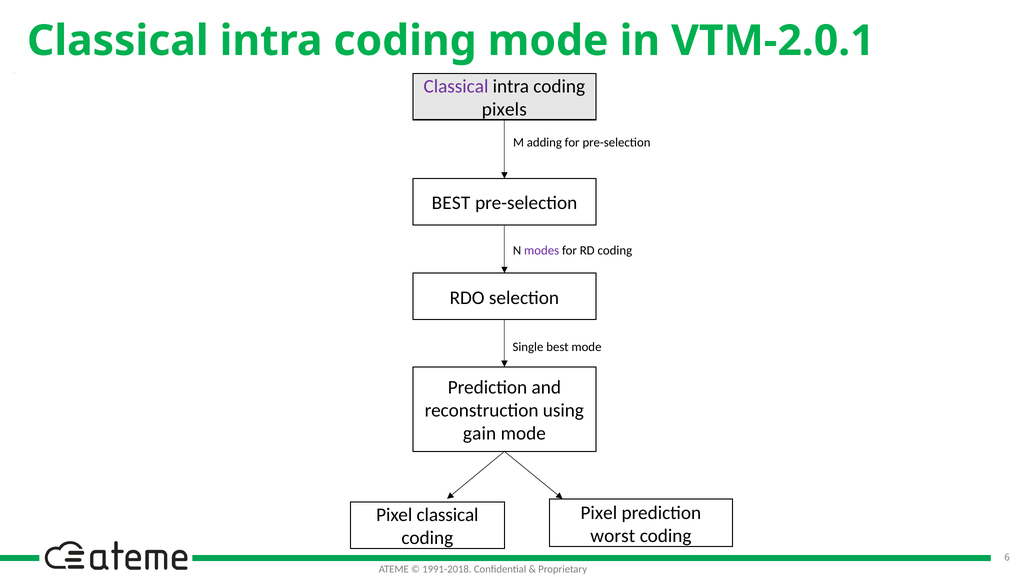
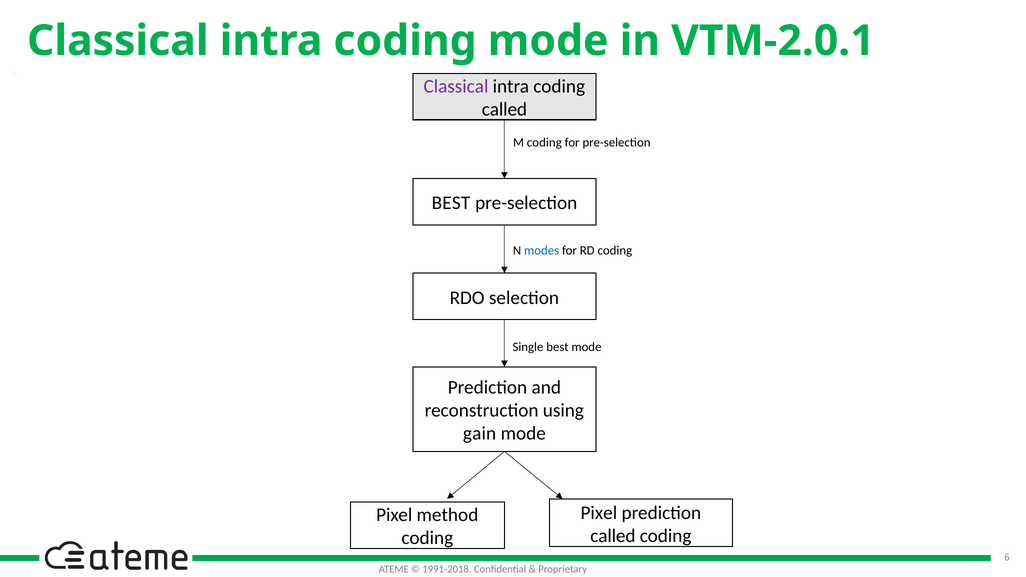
pixels at (504, 109): pixels -> called
M adding: adding -> coding
modes colour: purple -> blue
Pixel classical: classical -> method
worst at (613, 536): worst -> called
